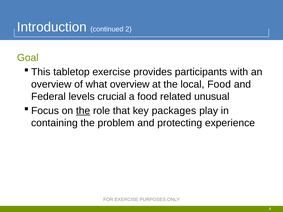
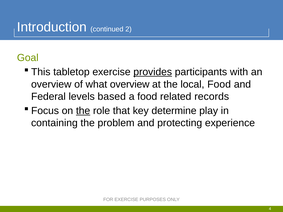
provides underline: none -> present
crucial: crucial -> based
unusual: unusual -> records
packages: packages -> determine
